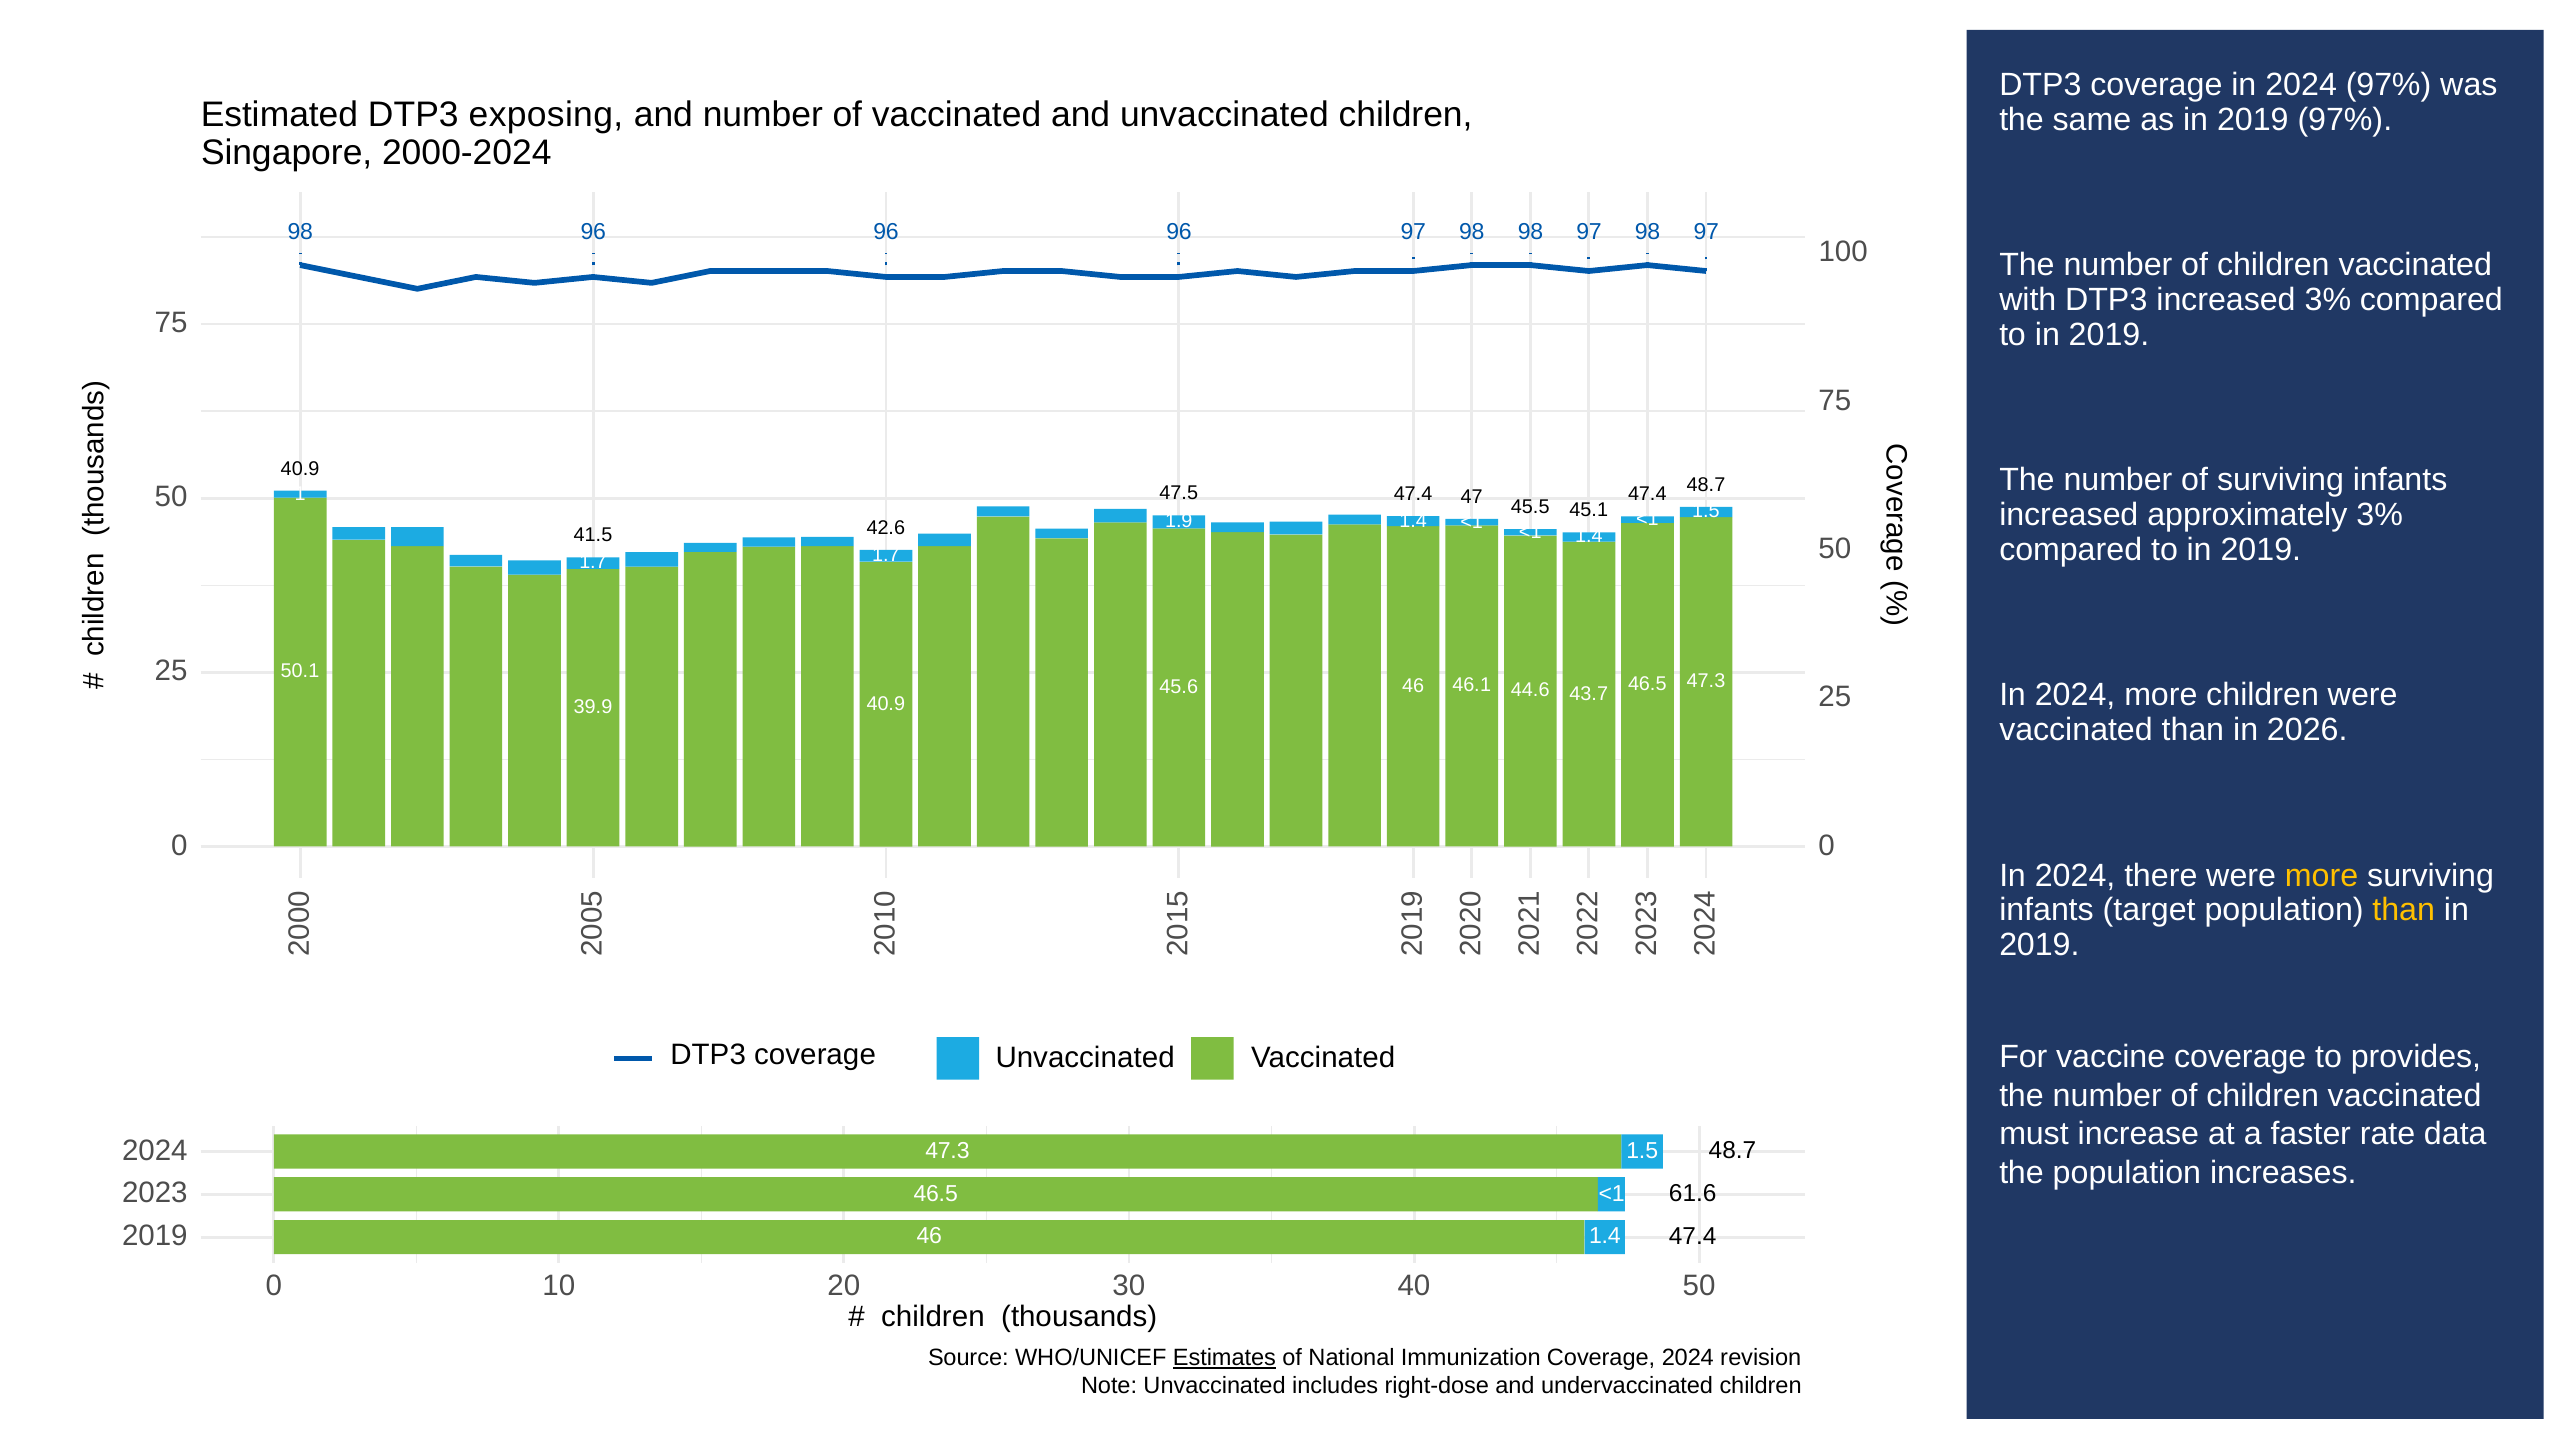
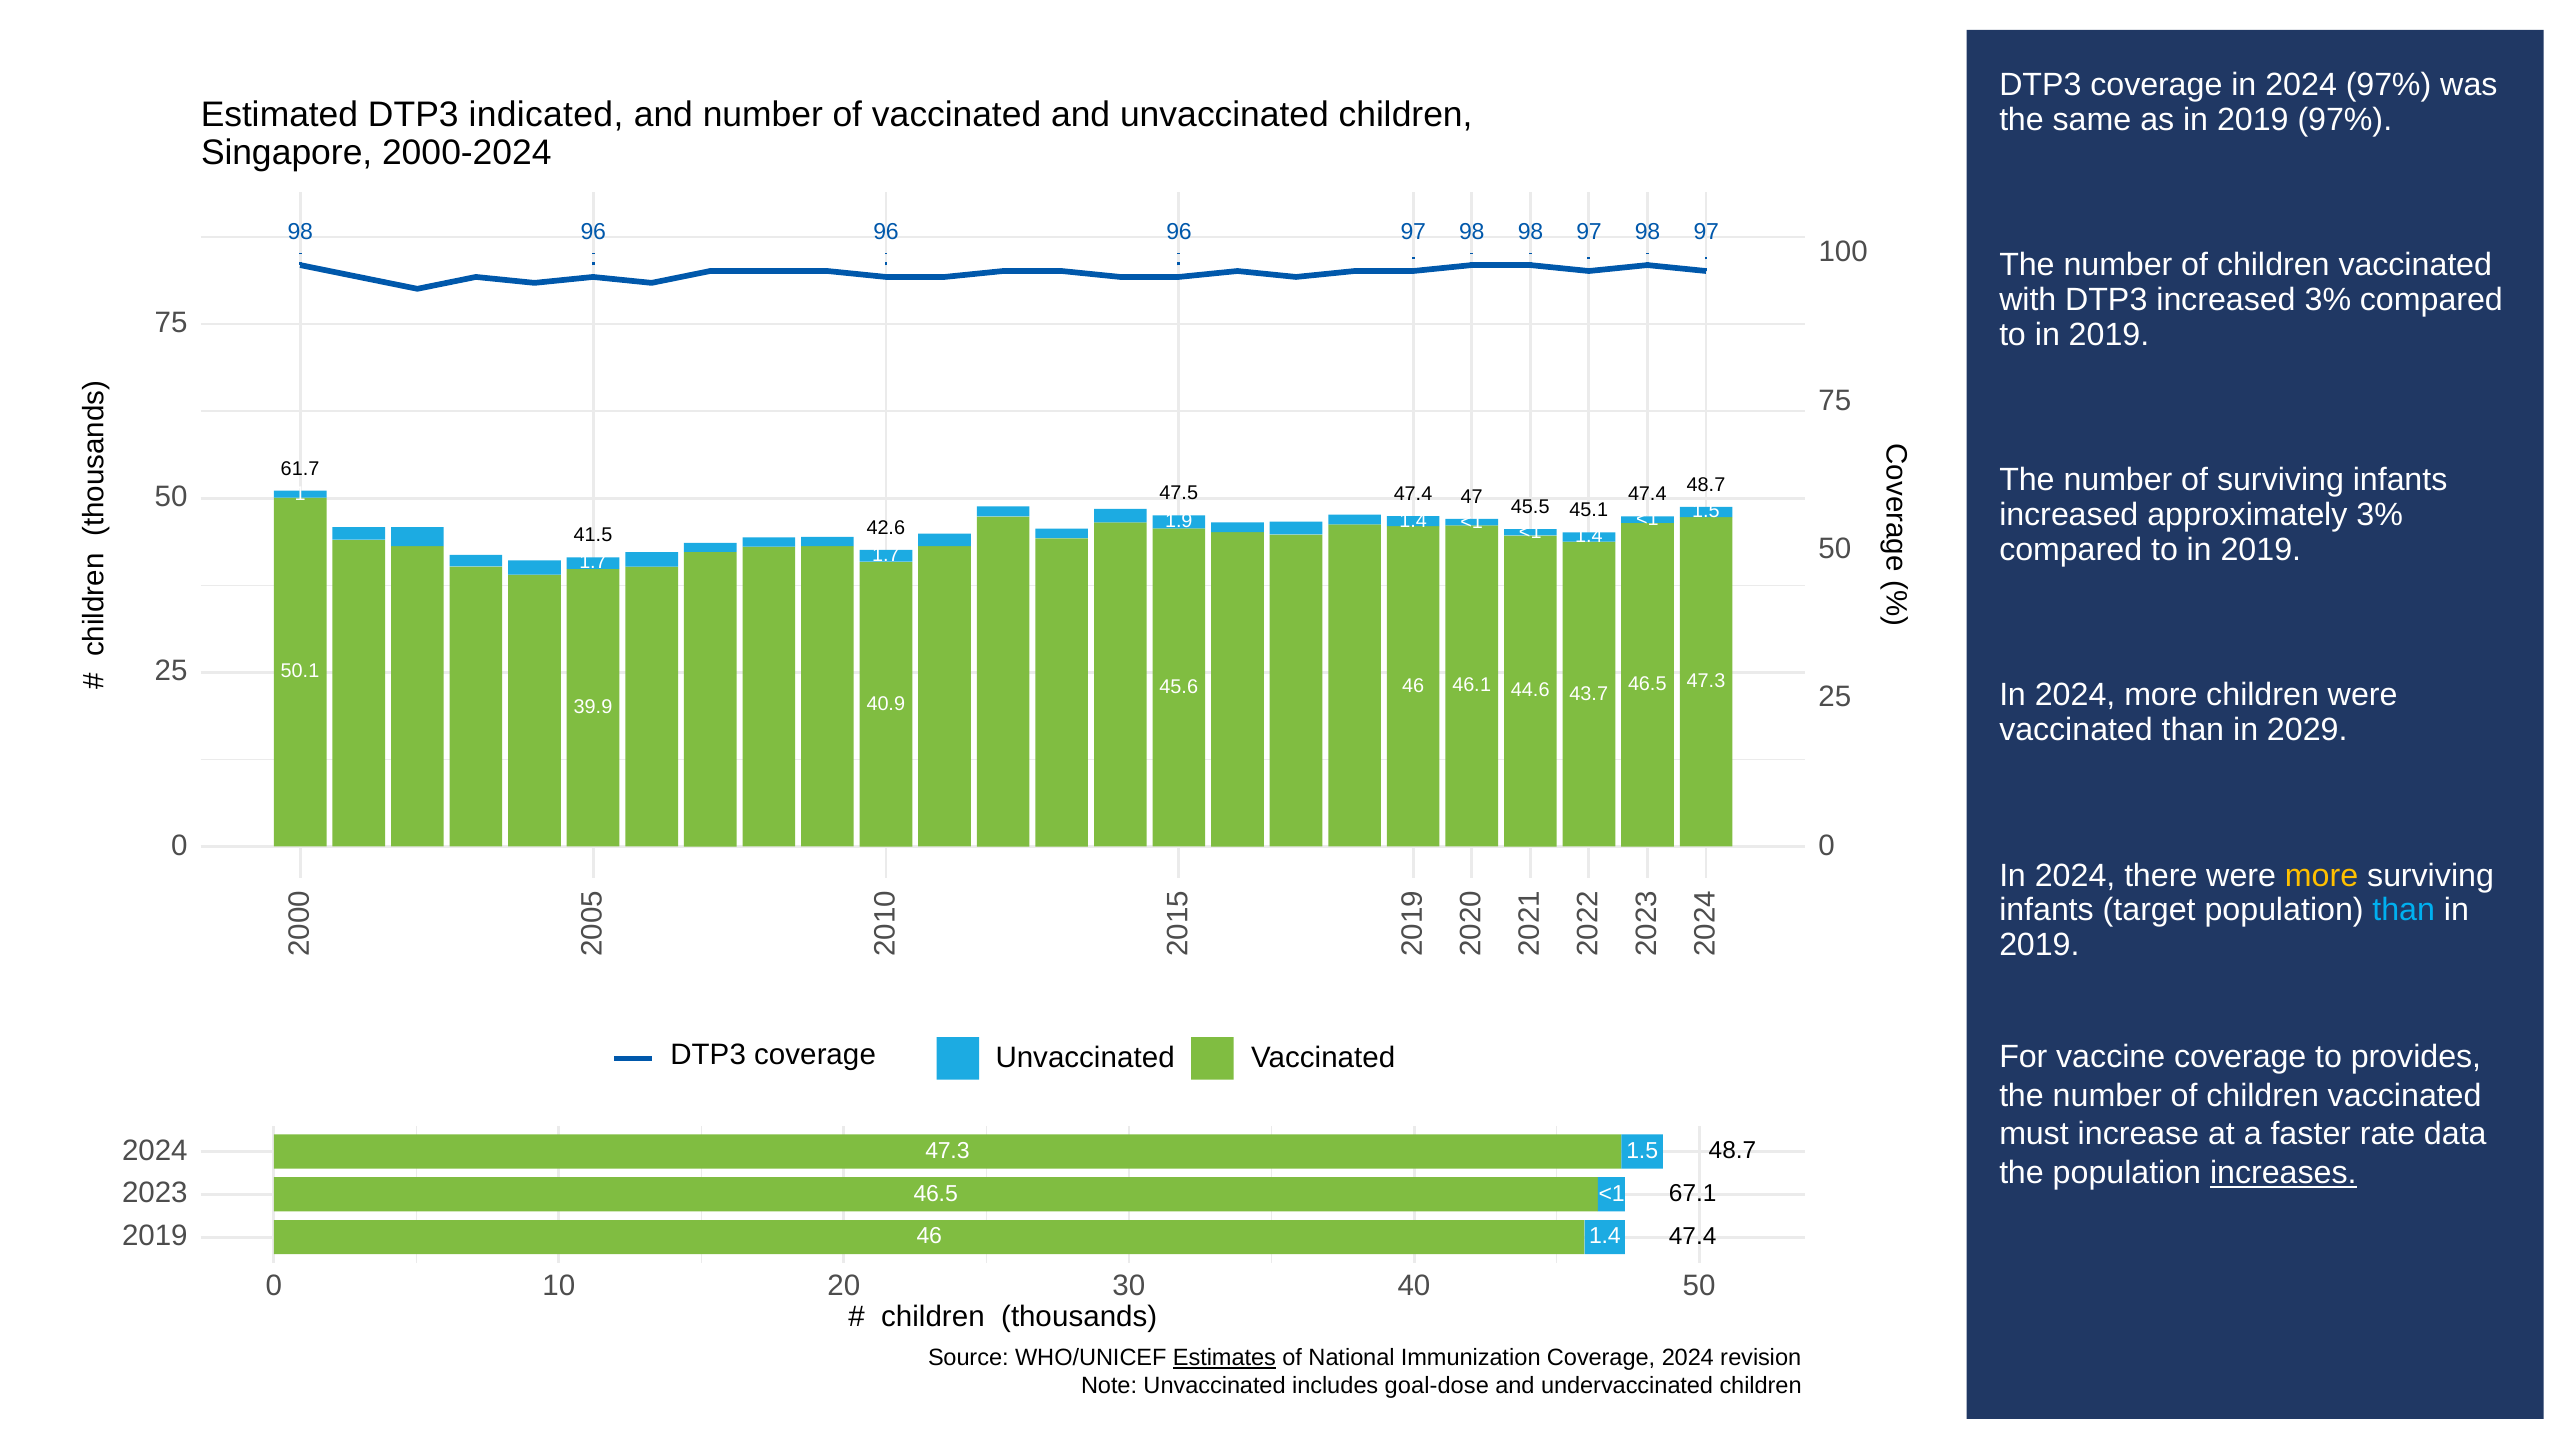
exposing: exposing -> indicated
40.9 at (300, 469): 40.9 -> 61.7
2026: 2026 -> 2029
than at (2404, 910) colour: yellow -> light blue
increases underline: none -> present
61.6: 61.6 -> 67.1
right-dose: right-dose -> goal-dose
